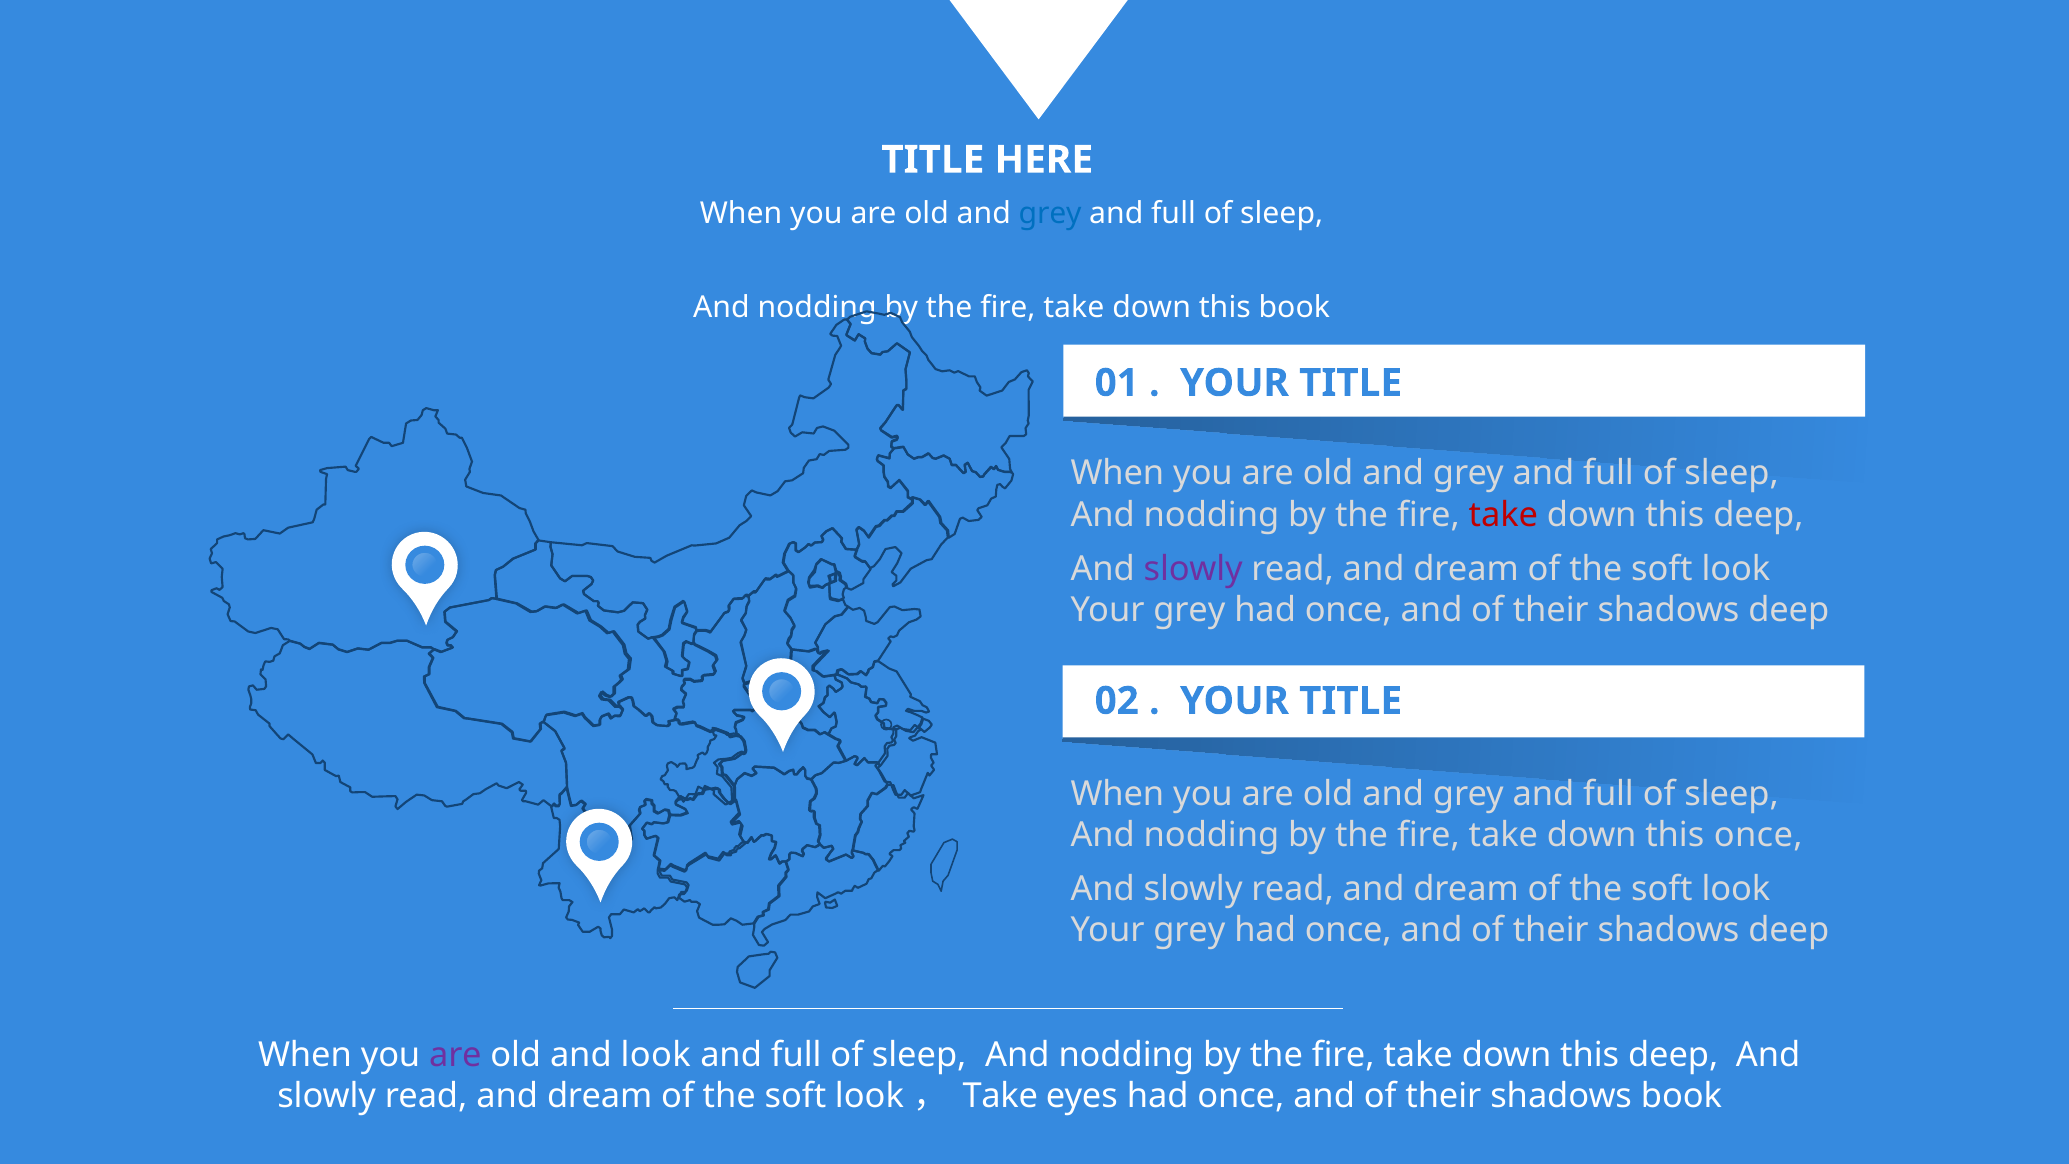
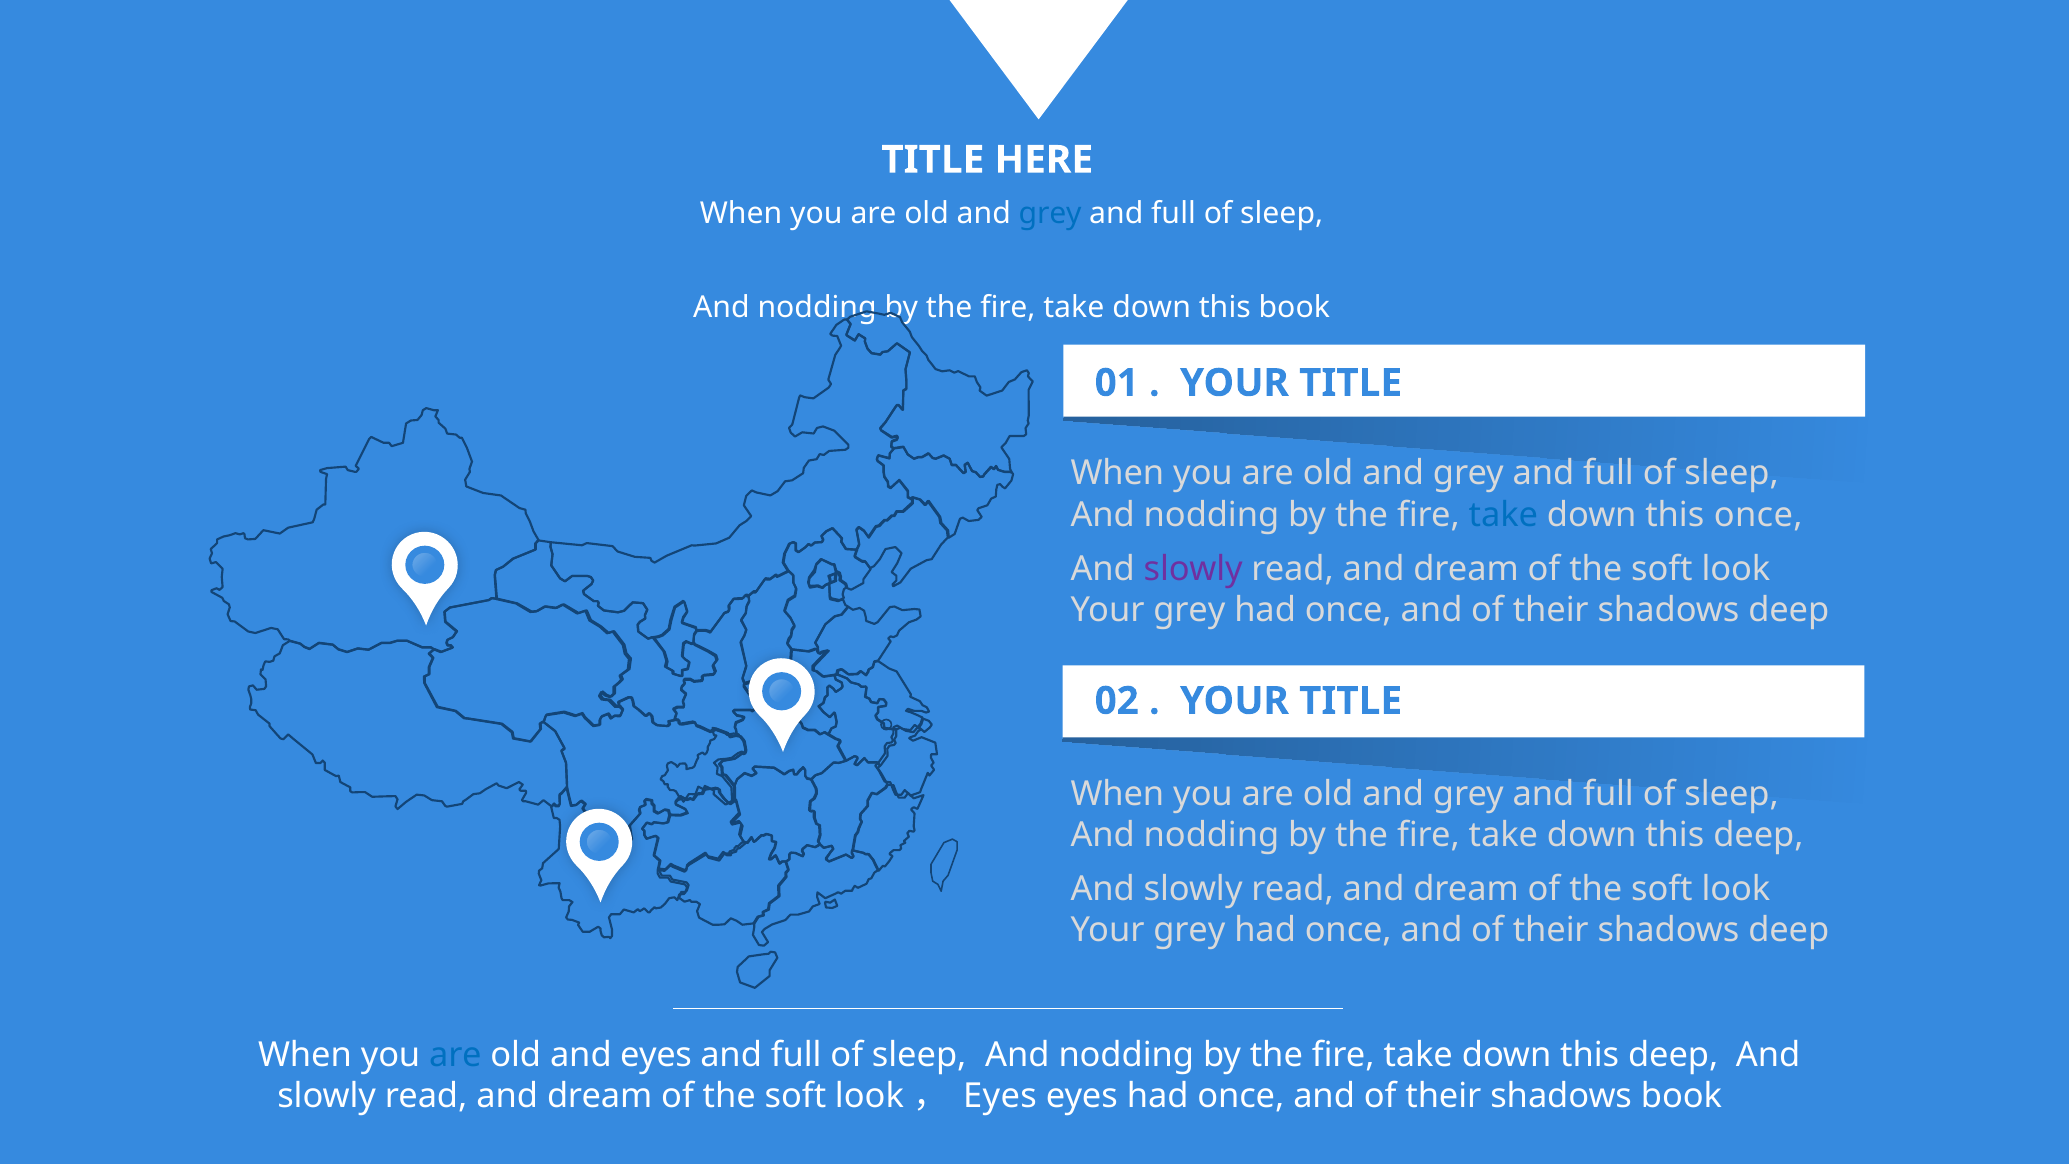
take at (1503, 515) colour: red -> blue
deep at (1758, 515): deep -> once
once at (1758, 835): once -> deep
are at (455, 1055) colour: purple -> blue
and look: look -> eyes
Take at (1000, 1096): Take -> Eyes
